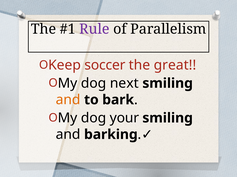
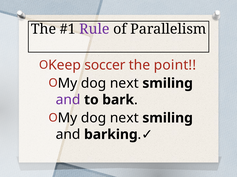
great: great -> point
and at (68, 100) colour: orange -> purple
your at (124, 118): your -> next
